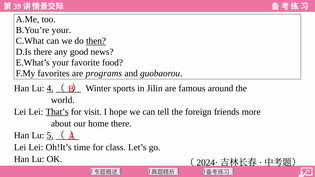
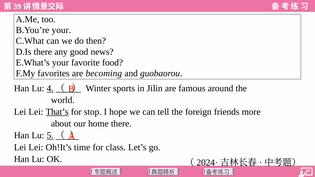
then underline: present -> none
programs: programs -> becoming
visit: visit -> stop
